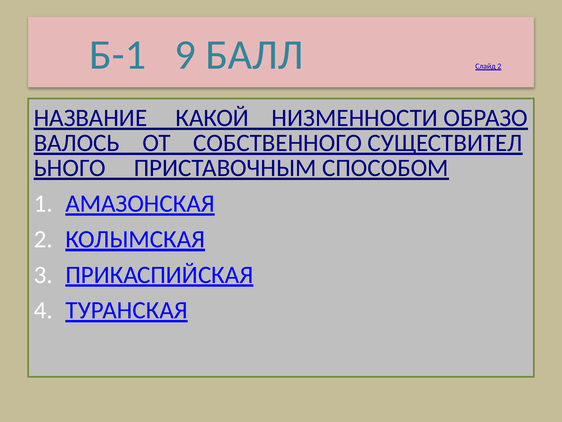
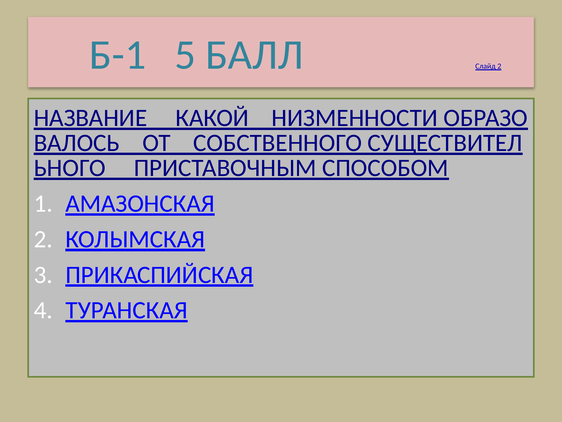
9: 9 -> 5
